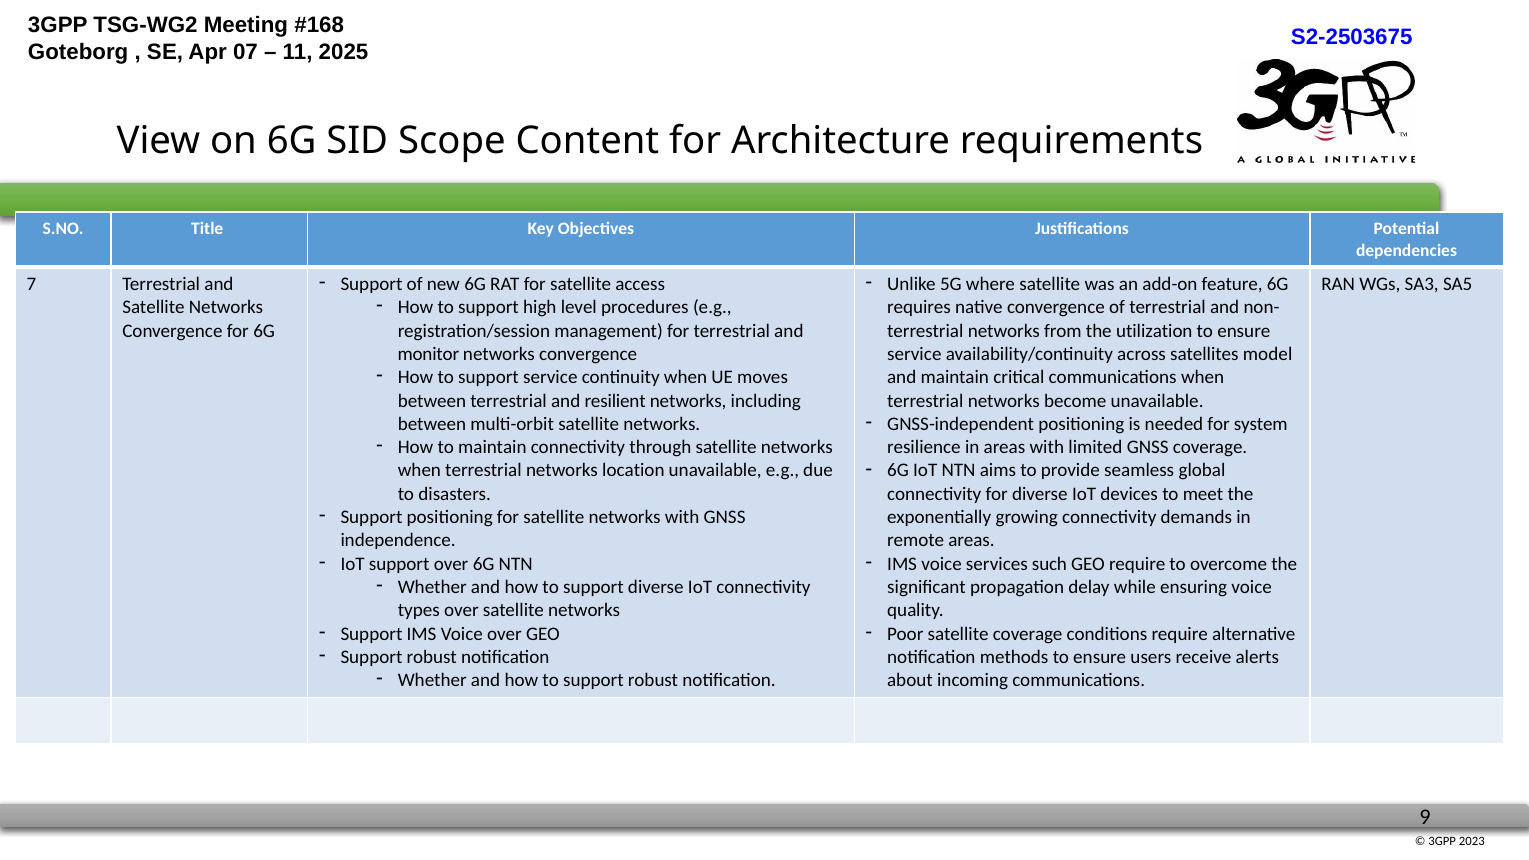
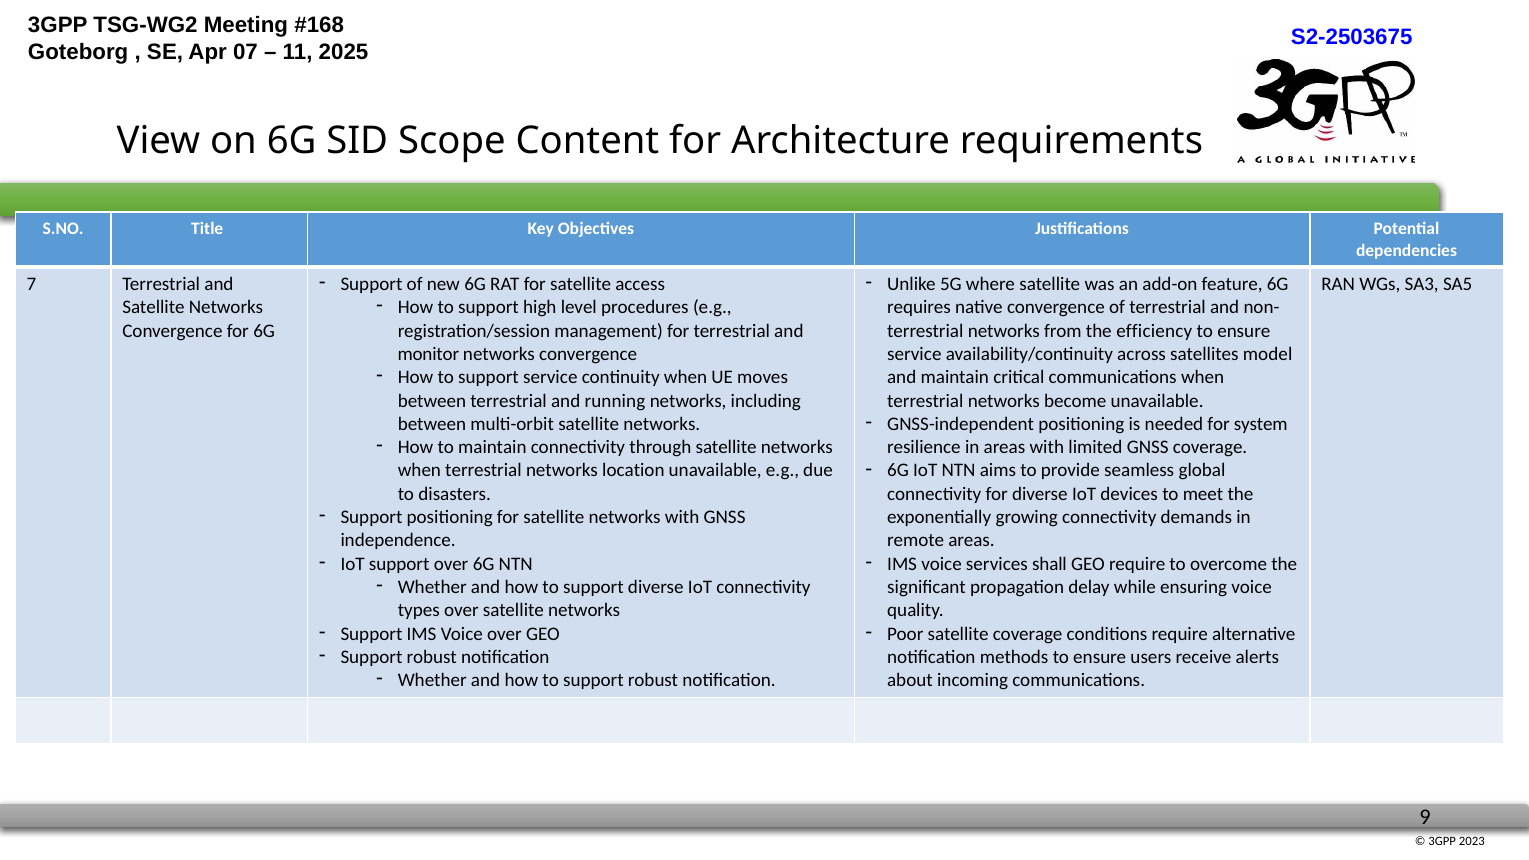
utilization: utilization -> efficiency
resilient: resilient -> running
such: such -> shall
